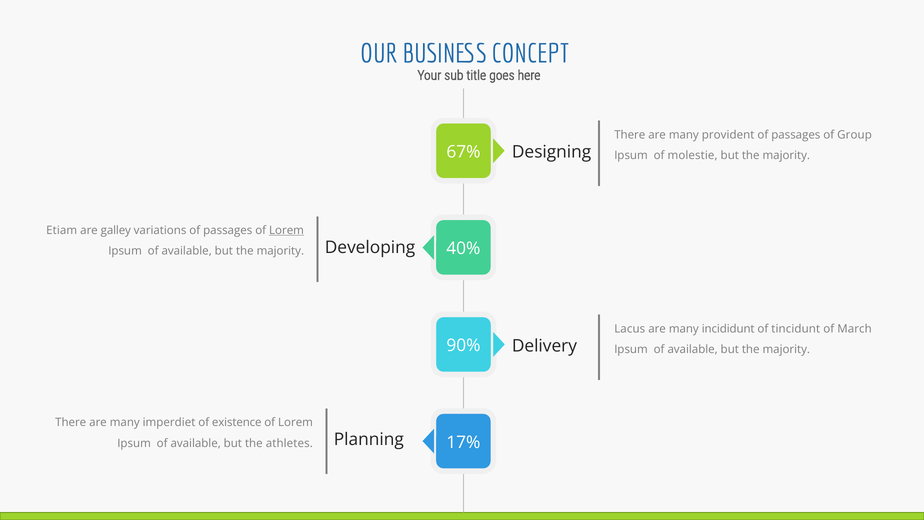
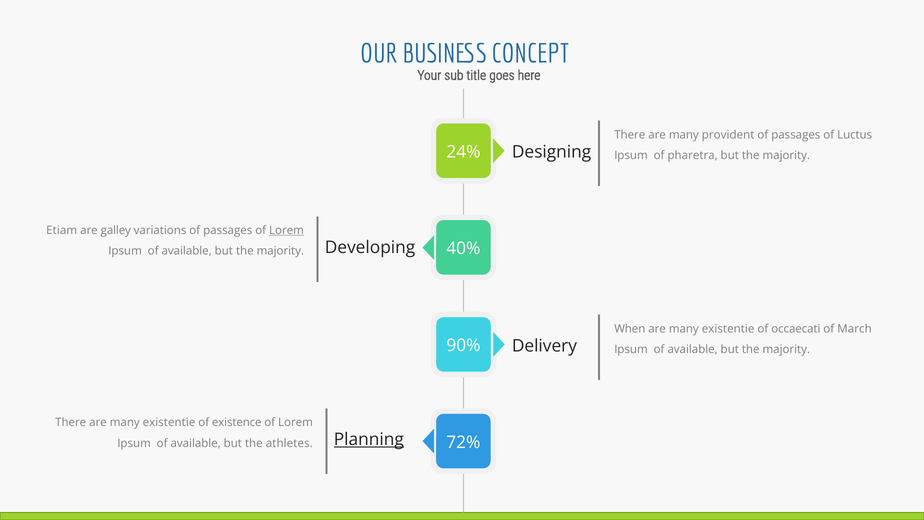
Group: Group -> Luctus
67%: 67% -> 24%
molestie: molestie -> pharetra
Lacus: Lacus -> When
incididunt at (728, 329): incididunt -> existentie
tincidunt: tincidunt -> occaecati
There are many imperdiet: imperdiet -> existentie
Planning underline: none -> present
17%: 17% -> 72%
